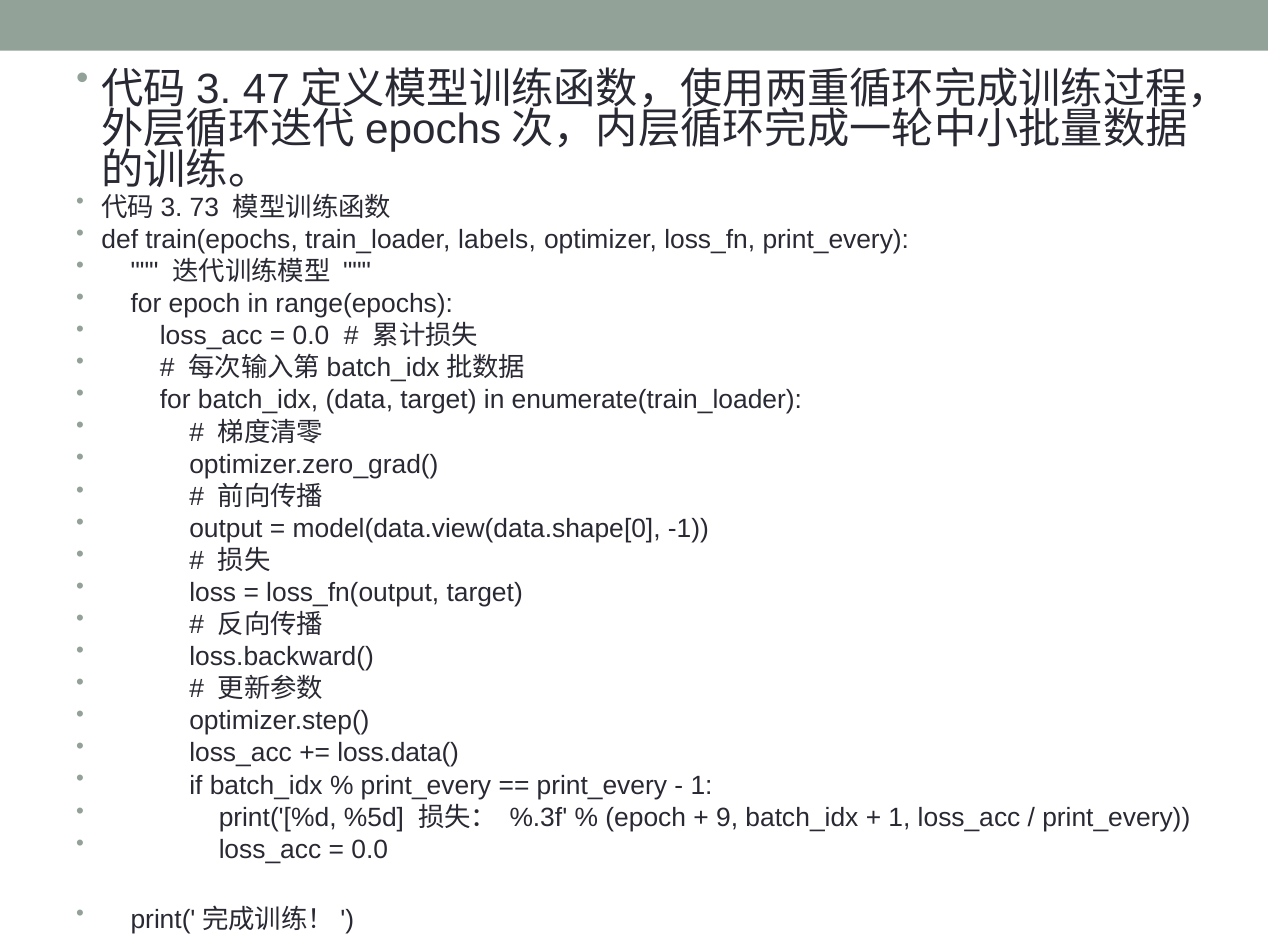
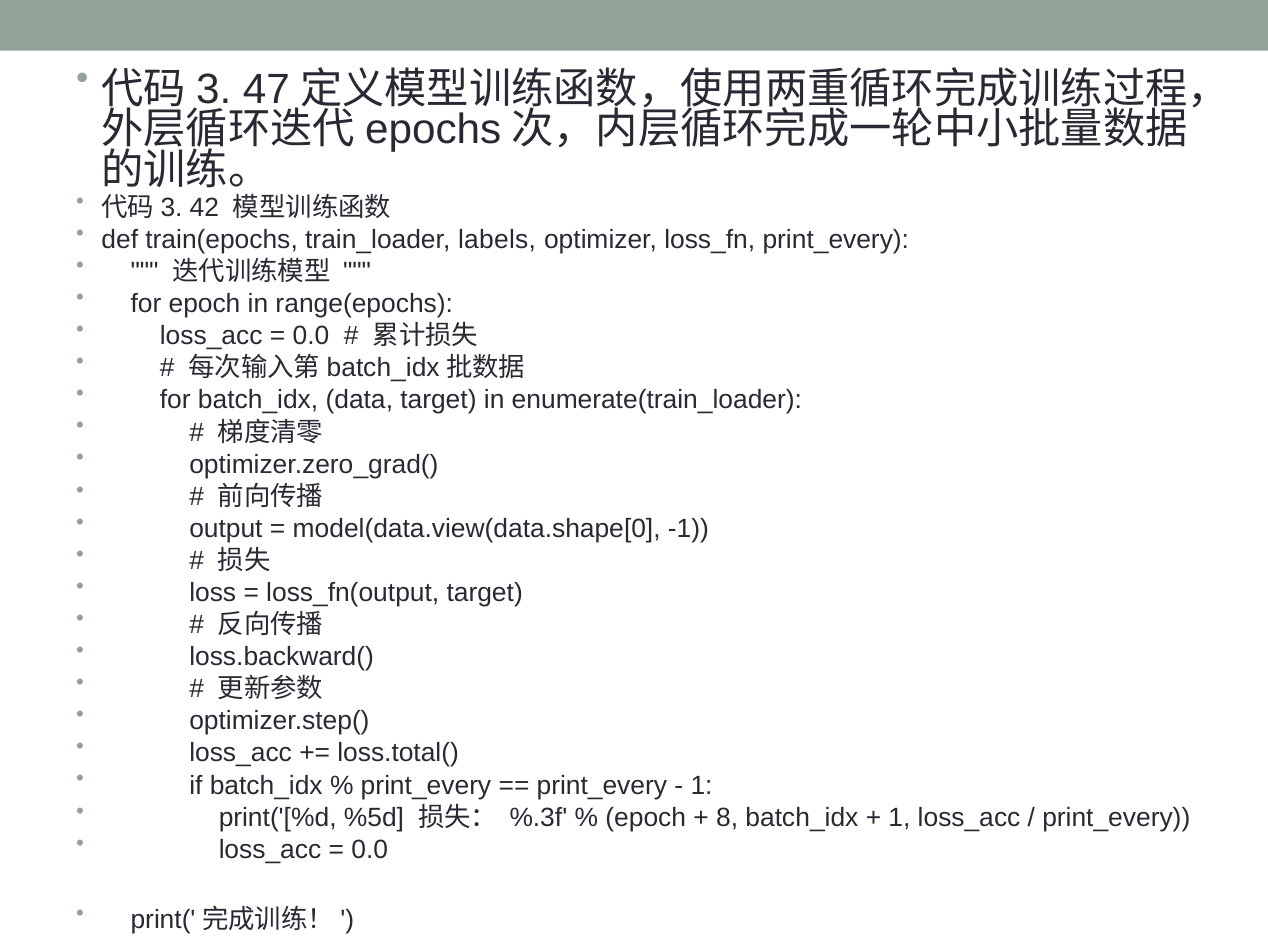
73: 73 -> 42
loss.data(: loss.data( -> loss.total(
9: 9 -> 8
